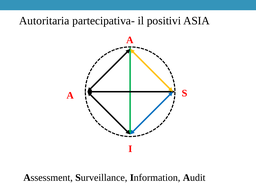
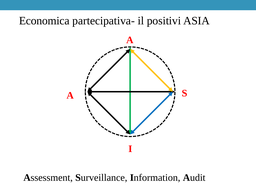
Autoritaria: Autoritaria -> Economica
